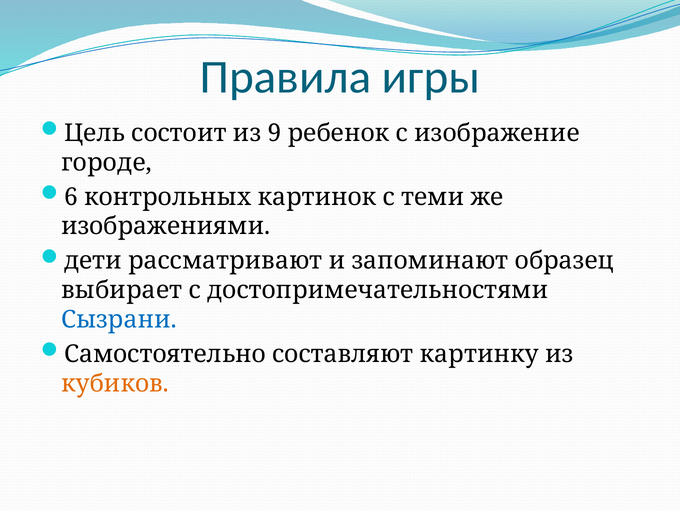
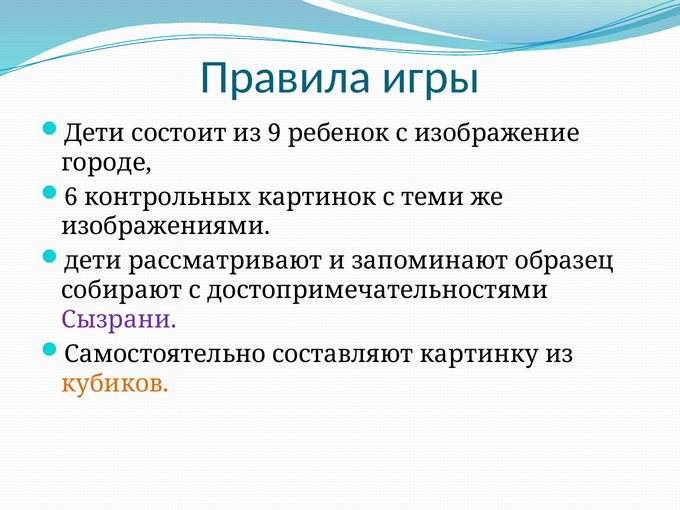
Цель at (95, 133): Цель -> Дети
выбирает: выбирает -> собирают
Сызрани colour: blue -> purple
